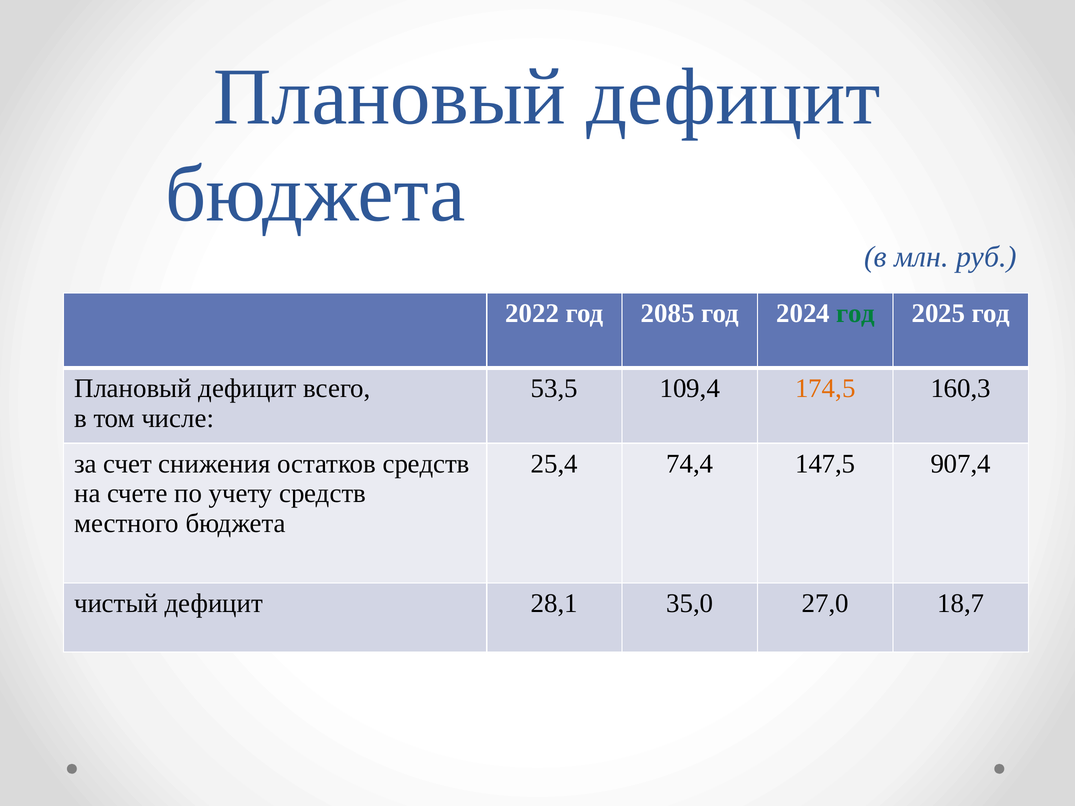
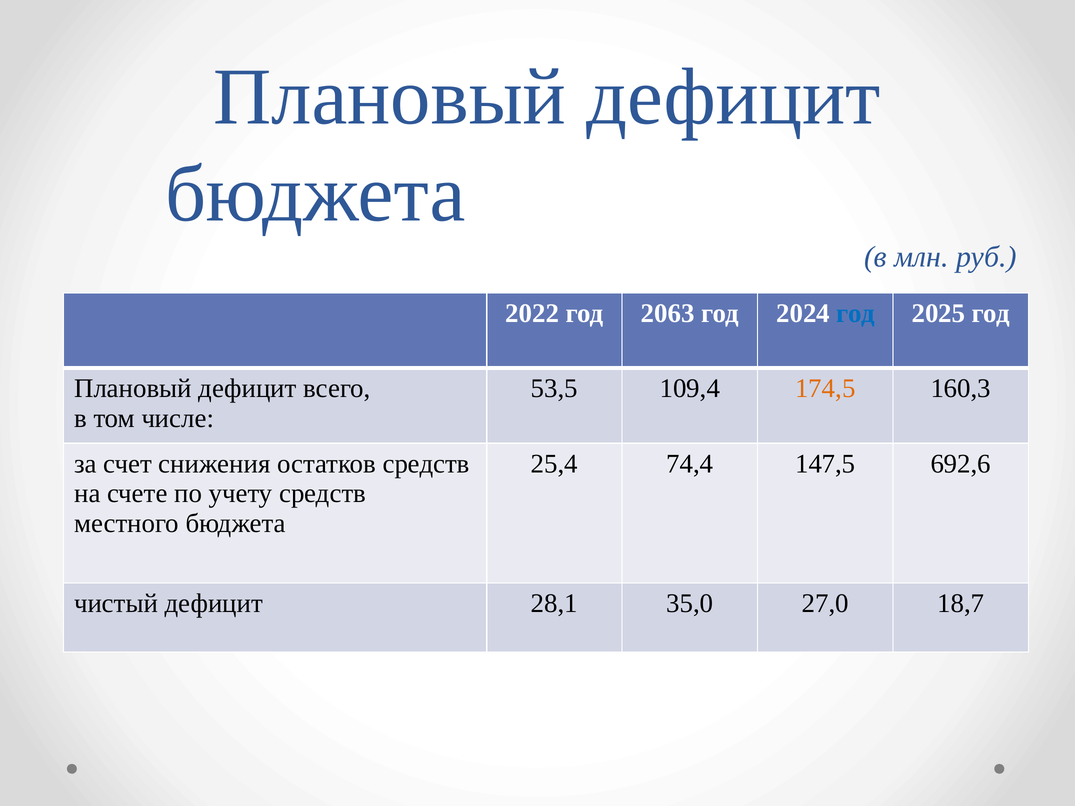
2085: 2085 -> 2063
год at (855, 314) colour: green -> blue
907,4: 907,4 -> 692,6
